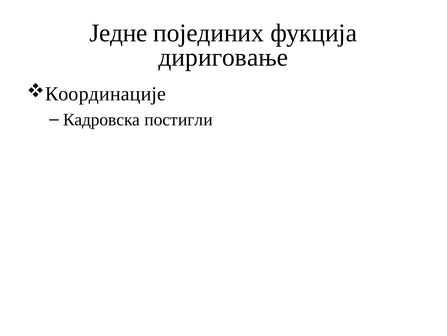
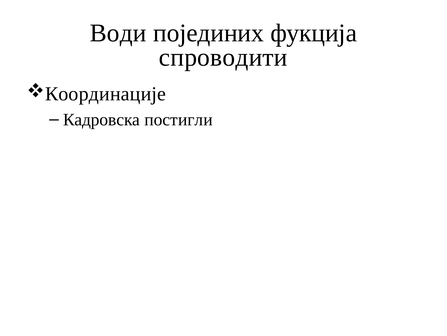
Једне: Једне -> Води
дириговање: дириговање -> спроводити
